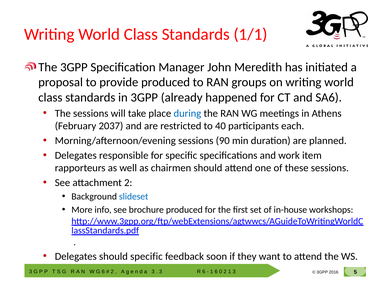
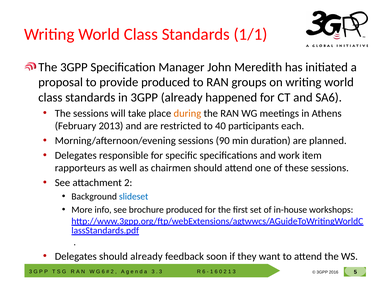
during colour: blue -> orange
2037: 2037 -> 2013
should specific: specific -> already
